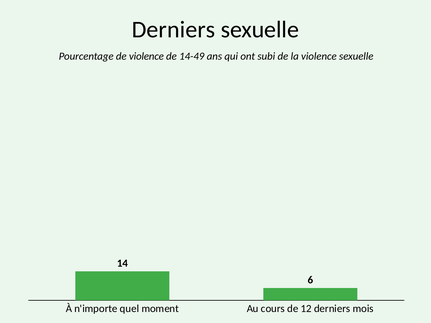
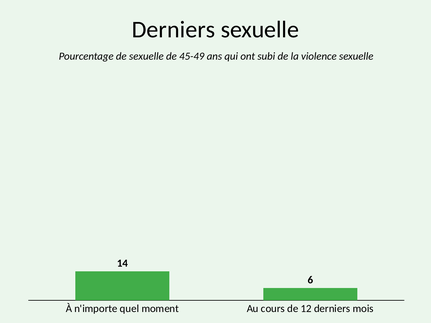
de violence: violence -> sexuelle
14-49: 14-49 -> 45-49
